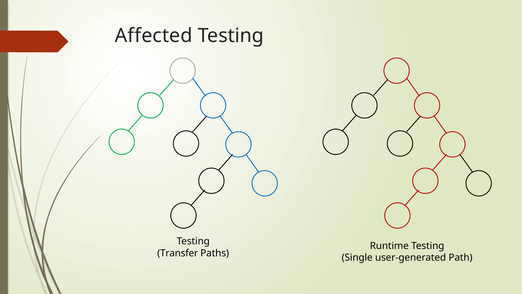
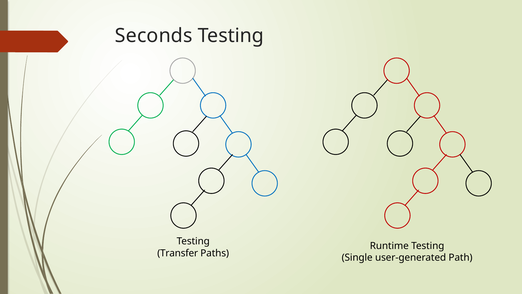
Affected: Affected -> Seconds
